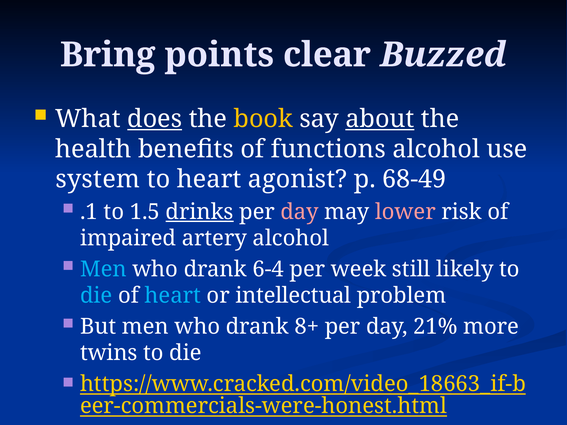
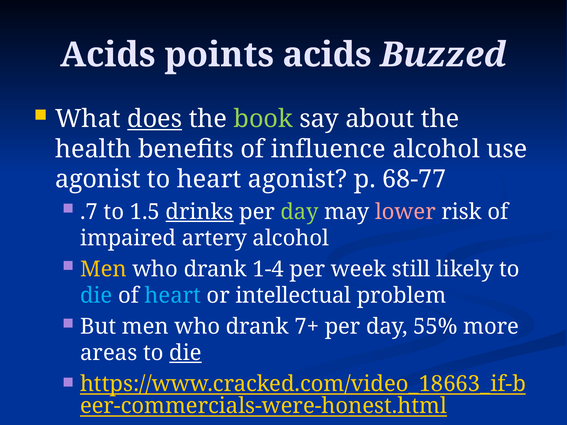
Bring at (108, 55): Bring -> Acids
points clear: clear -> acids
book colour: yellow -> light green
about underline: present -> none
functions: functions -> influence
system at (98, 179): system -> agonist
68-49: 68-49 -> 68-77
.1: .1 -> .7
day at (300, 212) colour: pink -> light green
Men at (103, 269) colour: light blue -> yellow
6-4: 6-4 -> 1-4
8+: 8+ -> 7+
21%: 21% -> 55%
twins: twins -> areas
die at (185, 353) underline: none -> present
